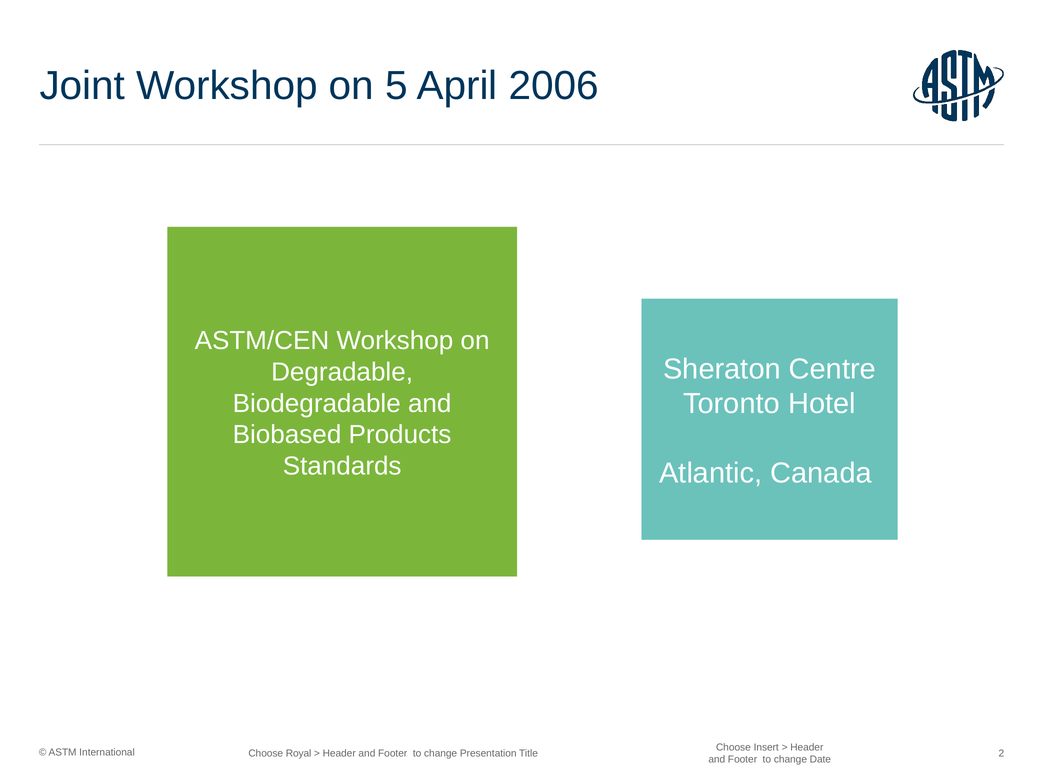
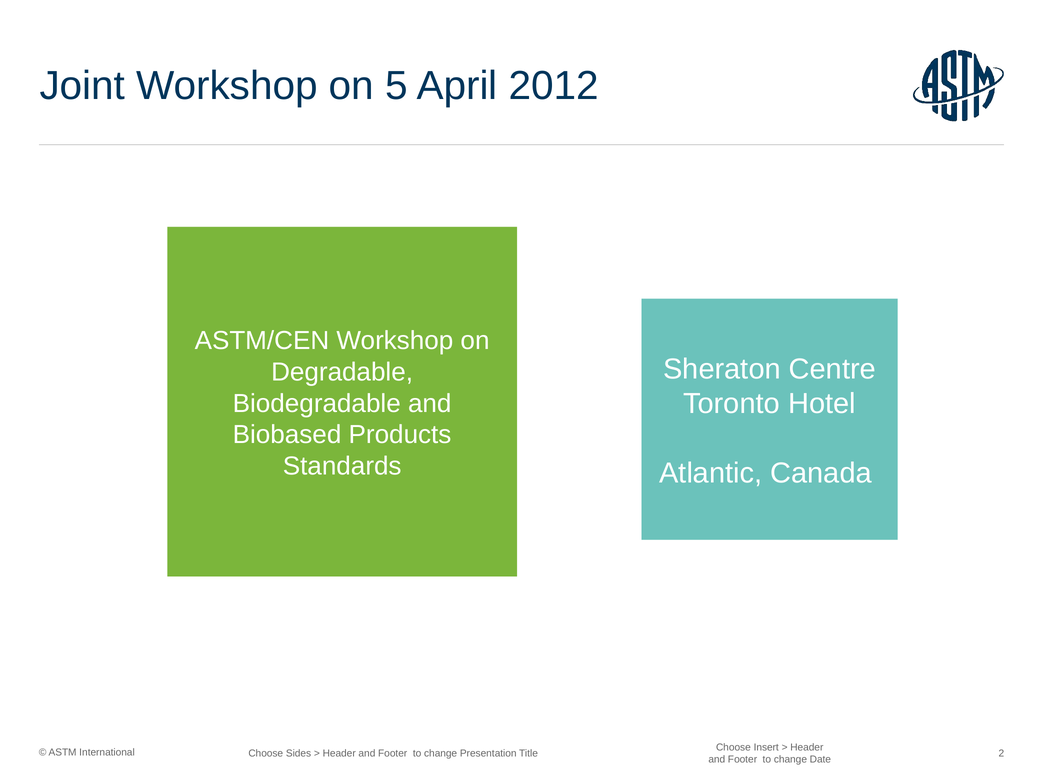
2006: 2006 -> 2012
Royal: Royal -> Sides
